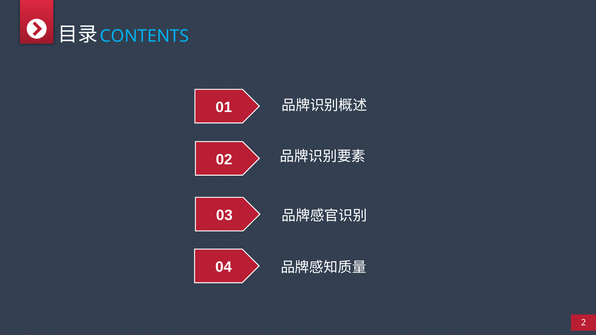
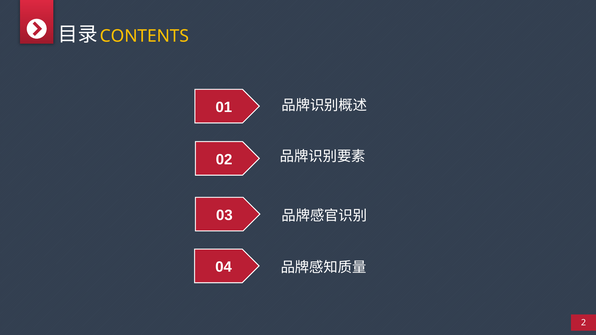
CONTENTS colour: light blue -> yellow
